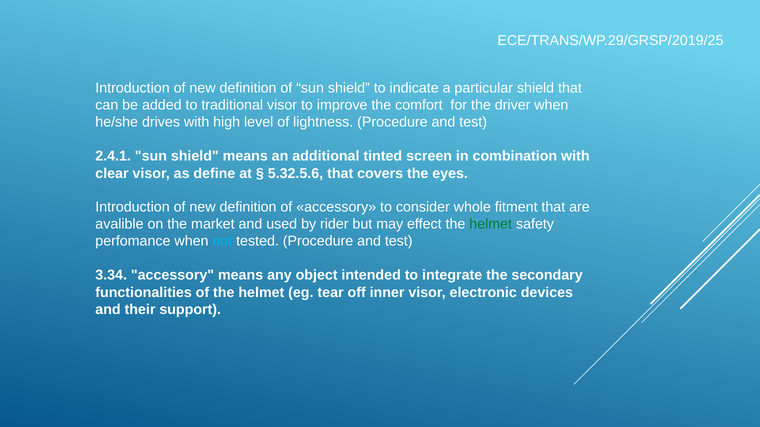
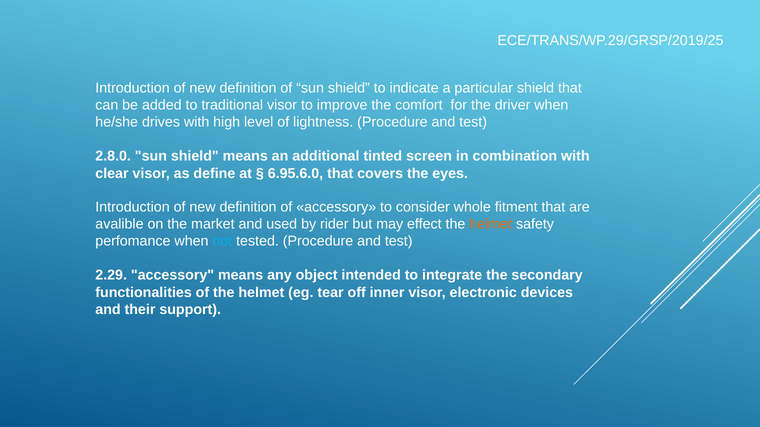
2.4.1: 2.4.1 -> 2.8.0
5.32.5.6: 5.32.5.6 -> 6.95.6.0
helmet at (491, 224) colour: green -> orange
3.34: 3.34 -> 2.29
